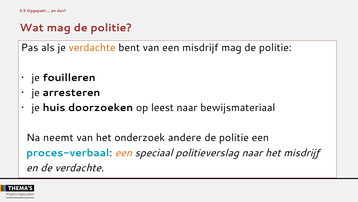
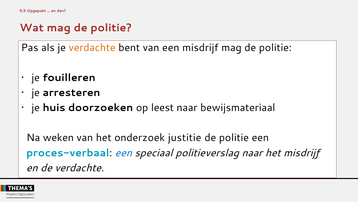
neemt: neemt -> weken
andere: andere -> justitie
een at (123, 152) colour: orange -> blue
